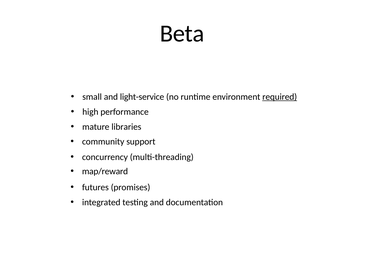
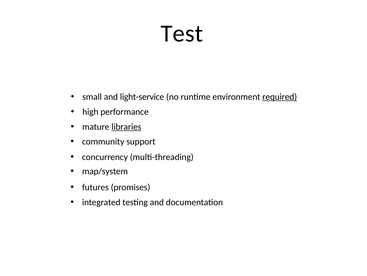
Beta: Beta -> Test
libraries underline: none -> present
map/reward: map/reward -> map/system
